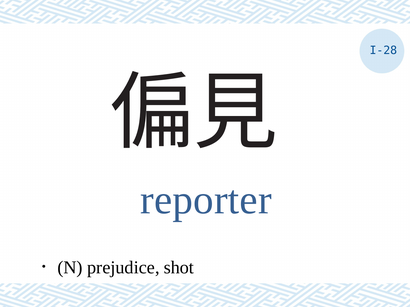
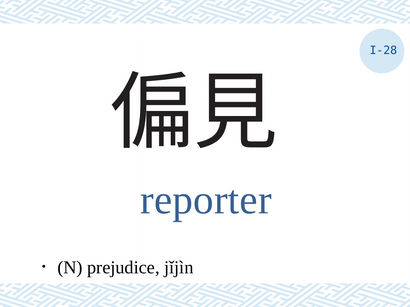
shot: shot -> jǐjìn
